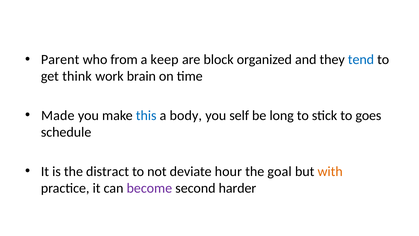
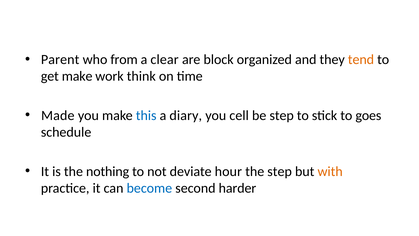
keep: keep -> clear
tend colour: blue -> orange
get think: think -> make
brain: brain -> think
body: body -> diary
self: self -> cell
be long: long -> step
distract: distract -> nothing
the goal: goal -> step
become colour: purple -> blue
